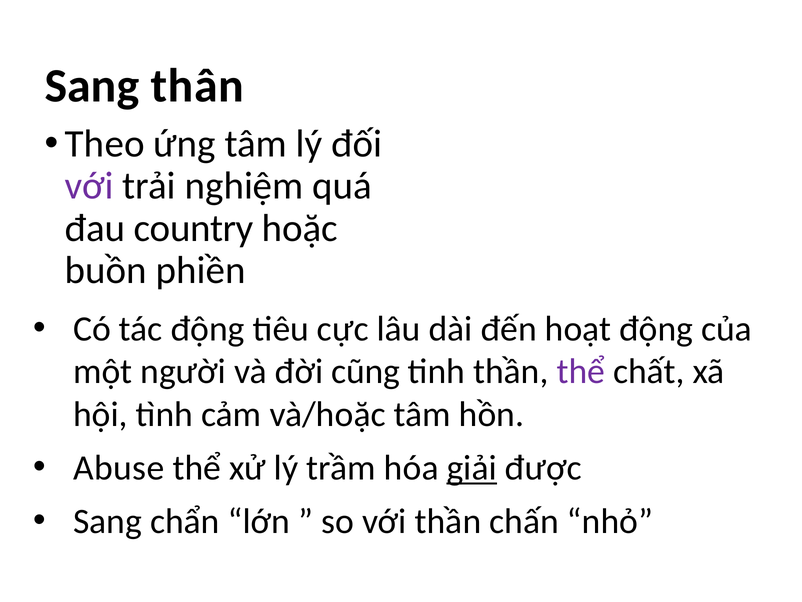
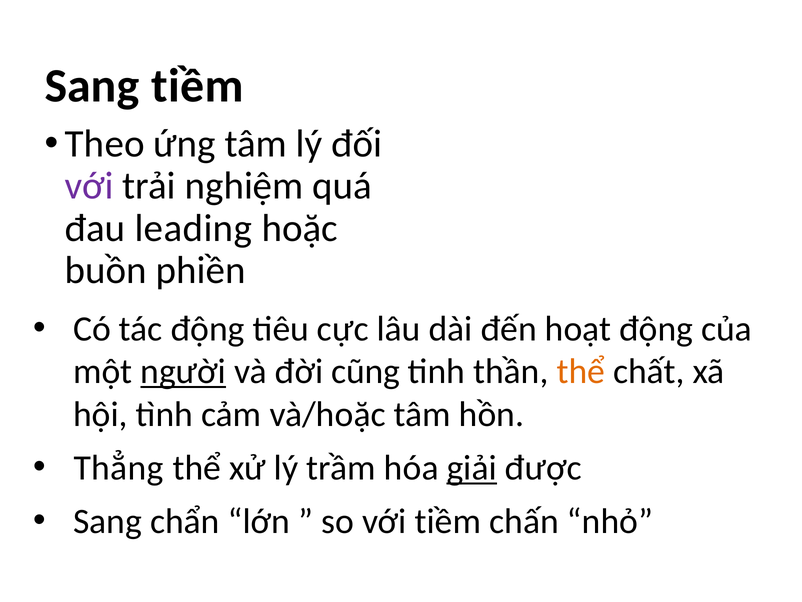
Sang thân: thân -> tiềm
country: country -> leading
người underline: none -> present
thể at (581, 371) colour: purple -> orange
Abuse: Abuse -> Thẳng
với thần: thần -> tiềm
